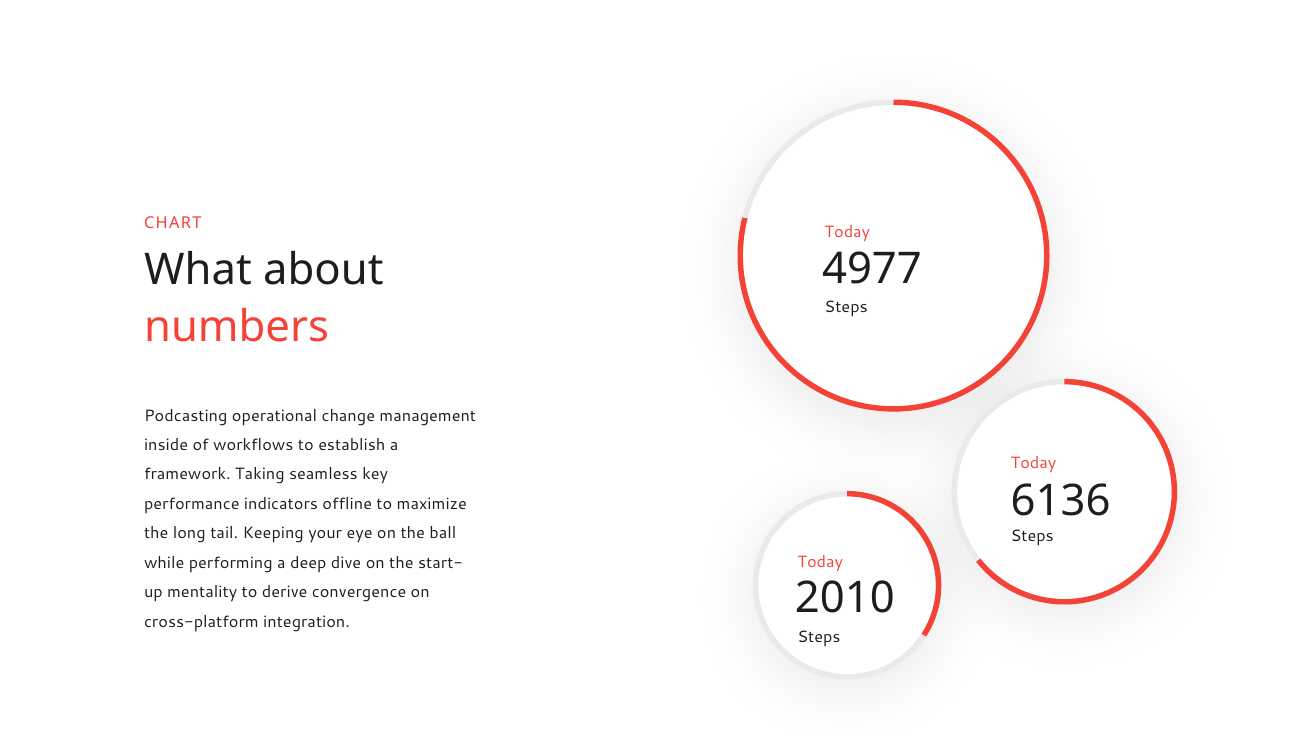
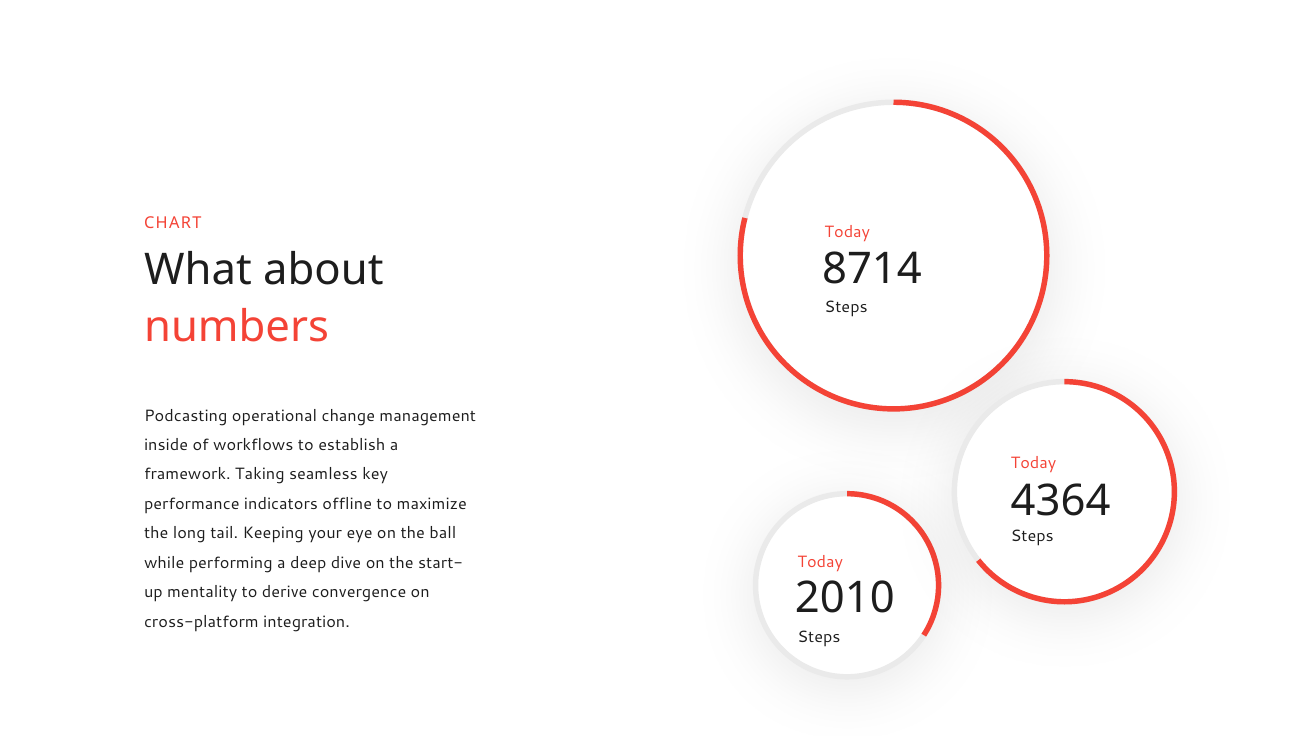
4977: 4977 -> 8714
6136: 6136 -> 4364
